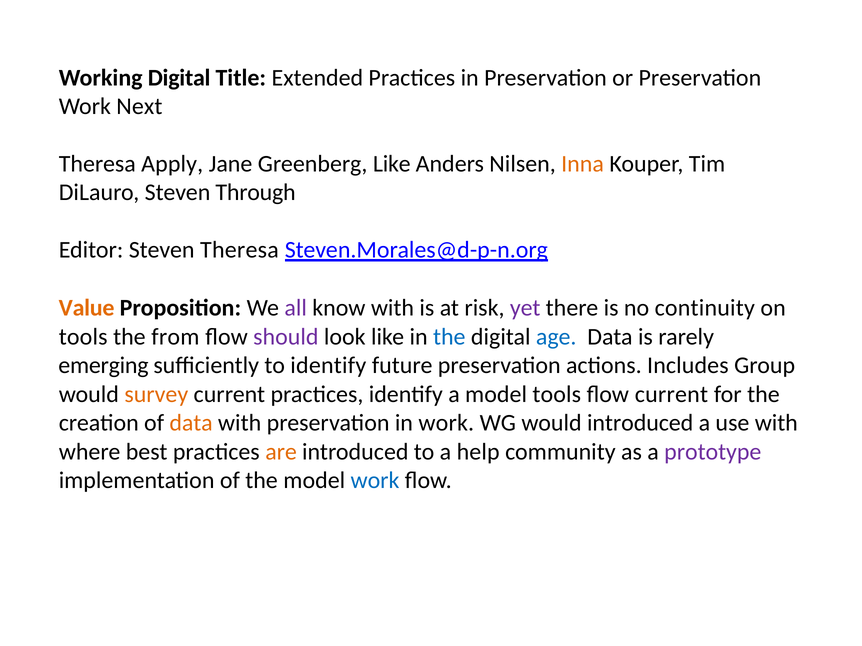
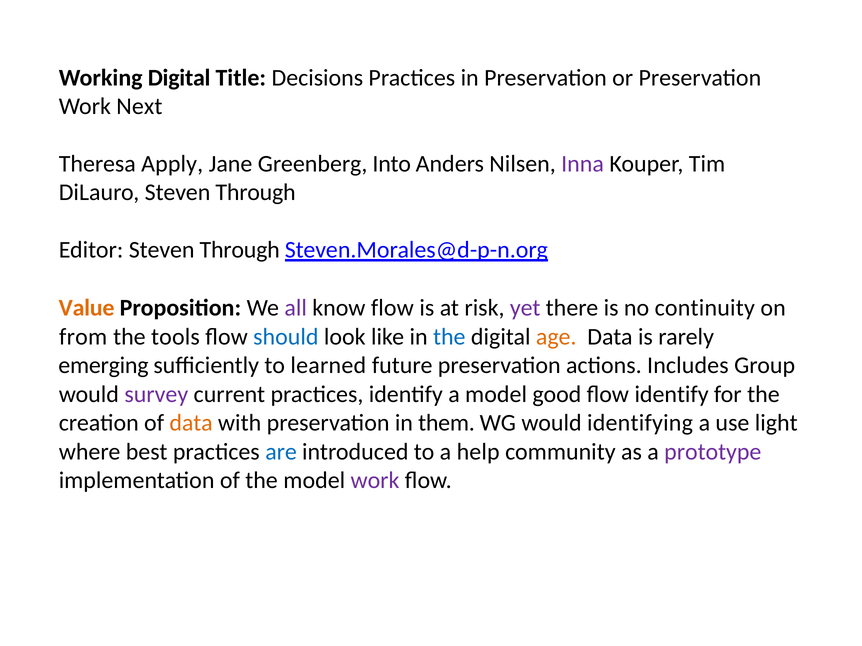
Extended: Extended -> Decisions
Greenberg Like: Like -> Into
Inna colour: orange -> purple
Editor Steven Theresa: Theresa -> Through
know with: with -> flow
tools at (83, 337): tools -> from
from: from -> tools
should colour: purple -> blue
age colour: blue -> orange
to identify: identify -> learned
survey colour: orange -> purple
model tools: tools -> good
flow current: current -> identify
in work: work -> them
would introduced: introduced -> identifying
use with: with -> light
are colour: orange -> blue
work at (375, 481) colour: blue -> purple
